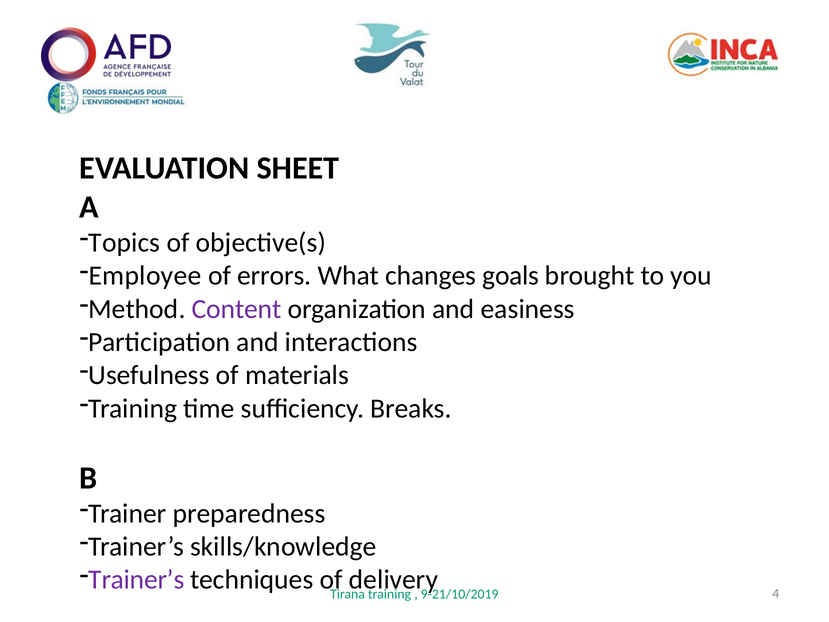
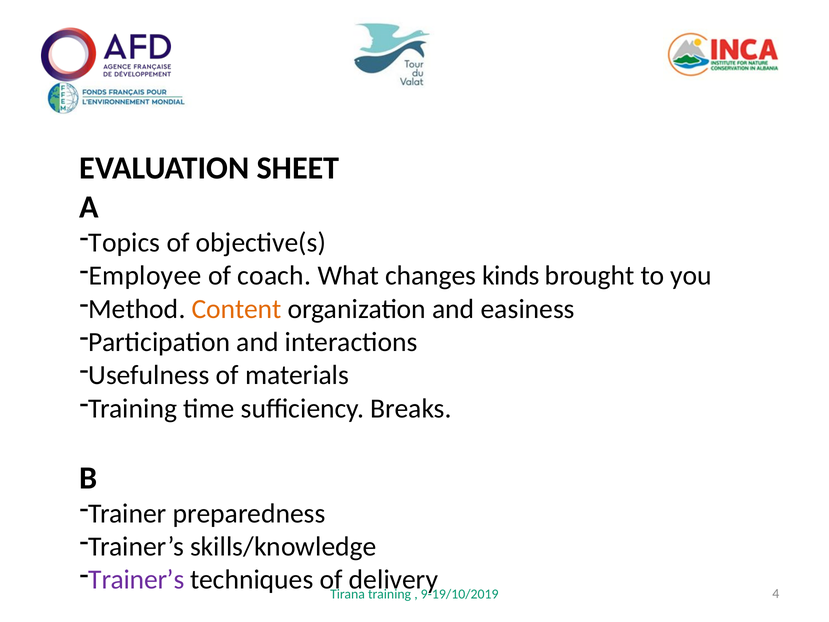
errors: errors -> coach
goals: goals -> kinds
Content colour: purple -> orange
9-21/10/2019: 9-21/10/2019 -> 9-19/10/2019
